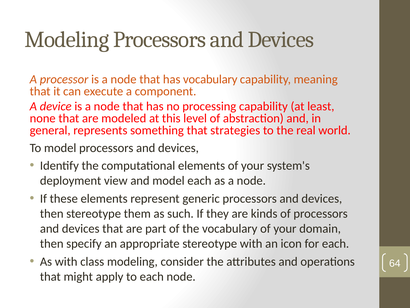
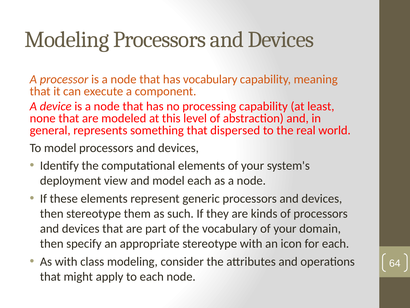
strategies: strategies -> dispersed
